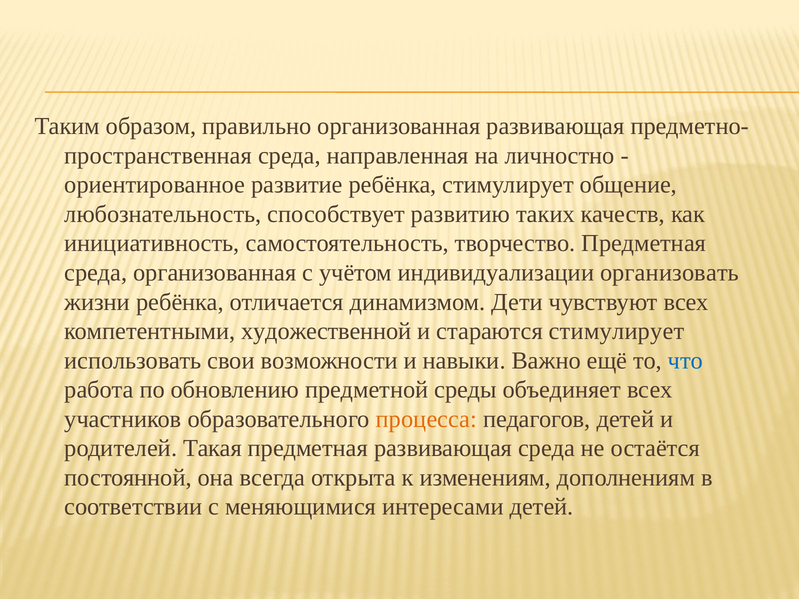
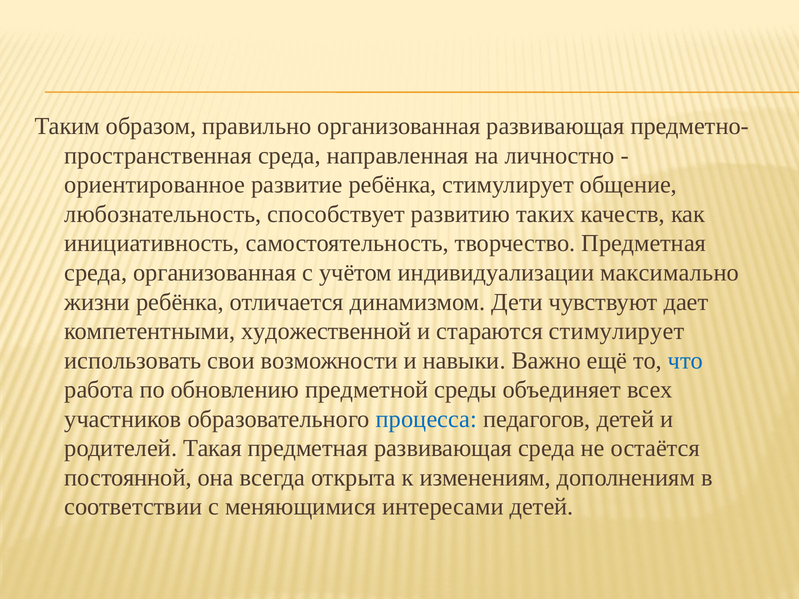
организовать: организовать -> максимально
чувствуют всех: всех -> дает
процесса colour: orange -> blue
